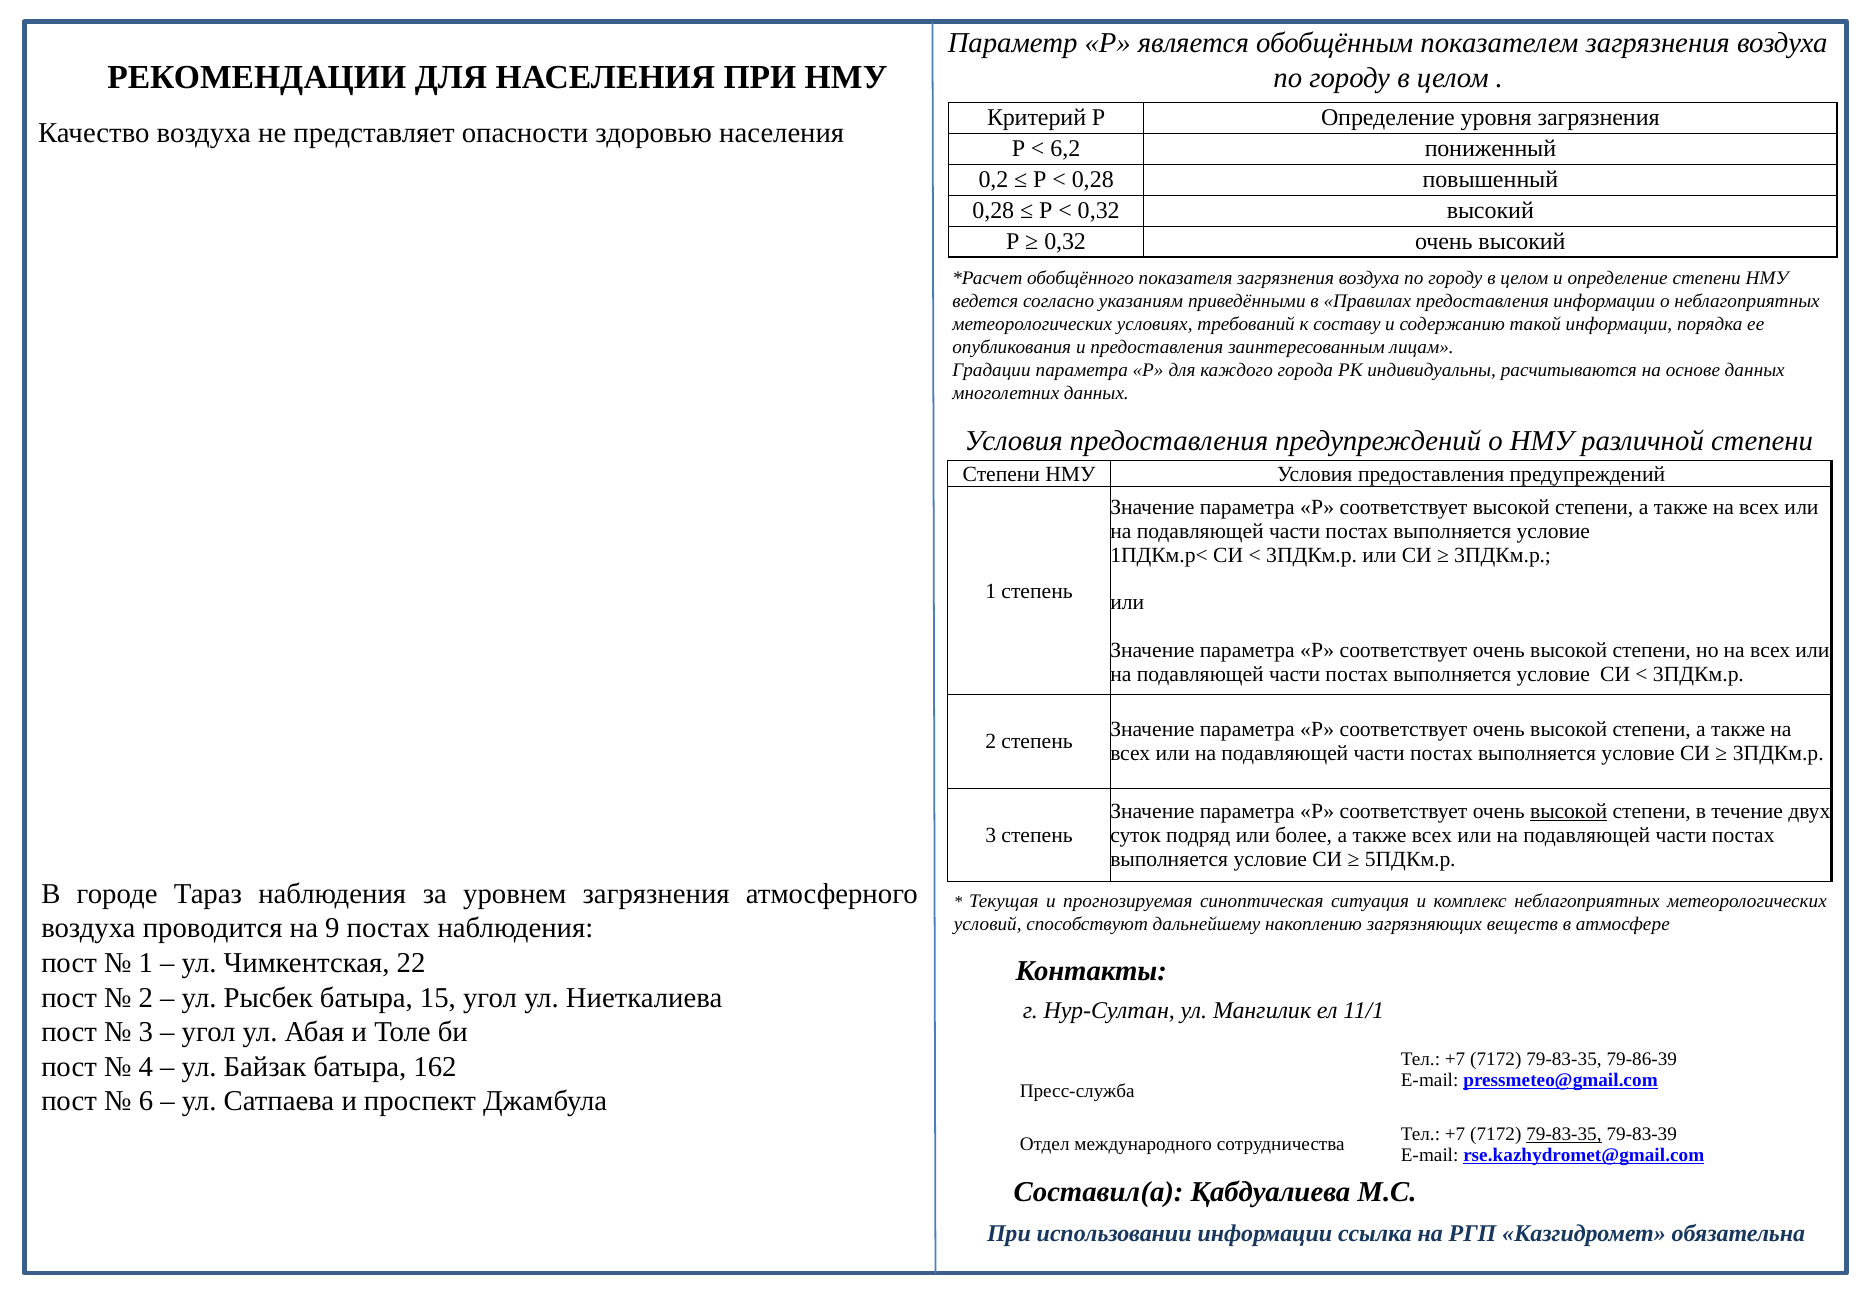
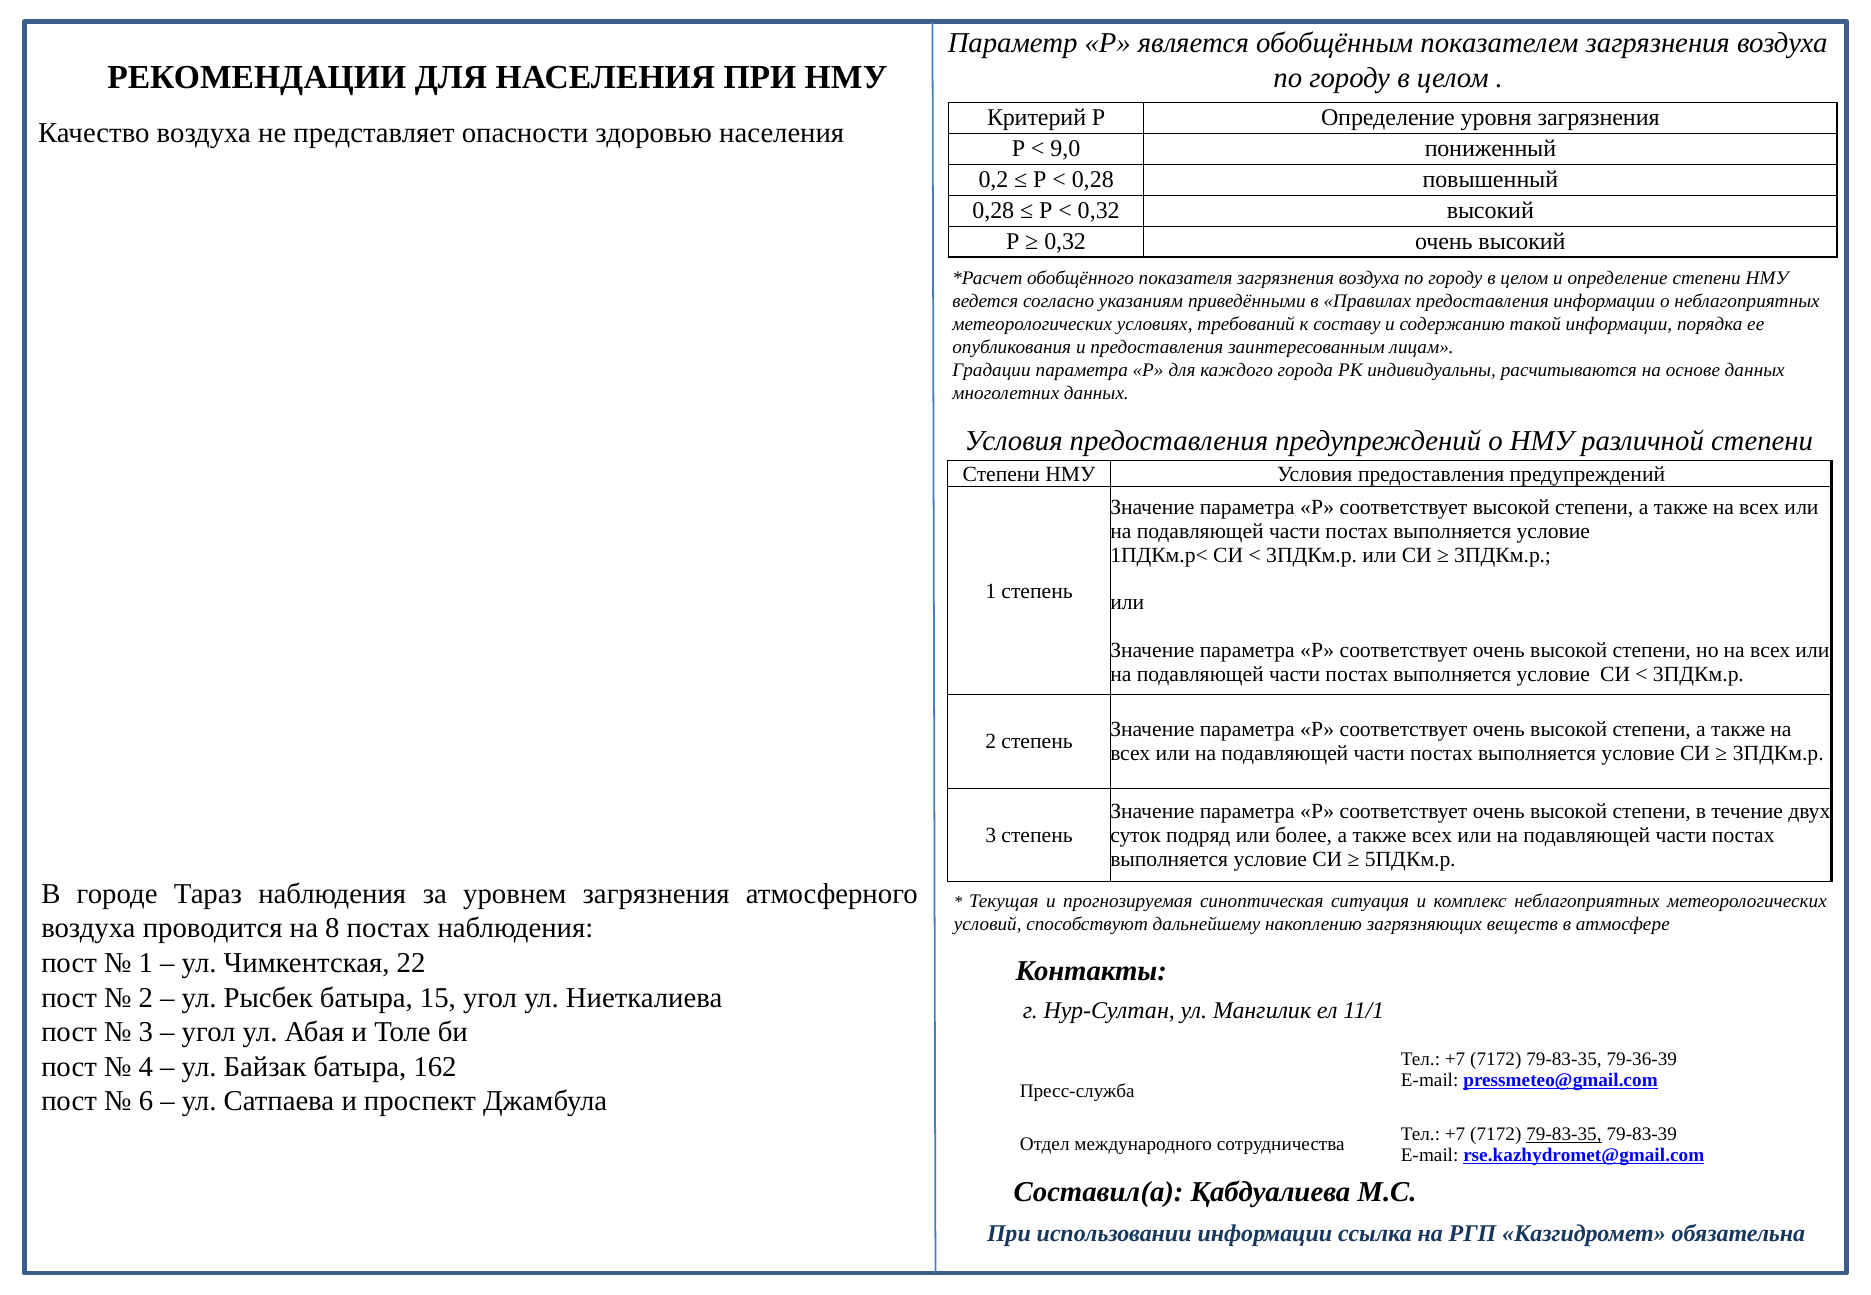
6,2: 6,2 -> 9,0
высокой at (1569, 811) underline: present -> none
9: 9 -> 8
79-86-39: 79-86-39 -> 79-36-39
